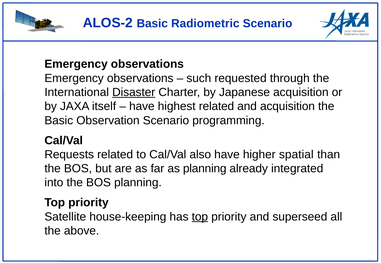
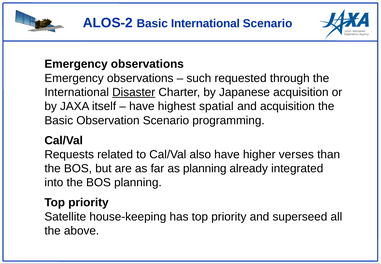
Basic Radiometric: Radiometric -> International
highest related: related -> spatial
spatial: spatial -> verses
top at (200, 217) underline: present -> none
